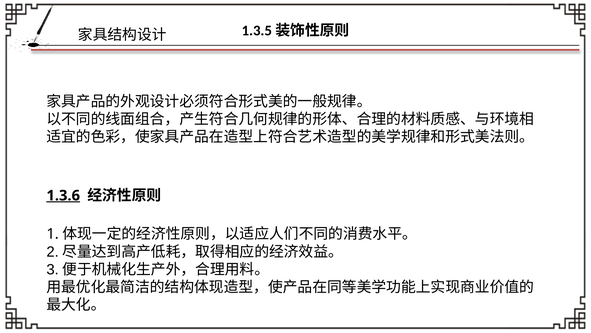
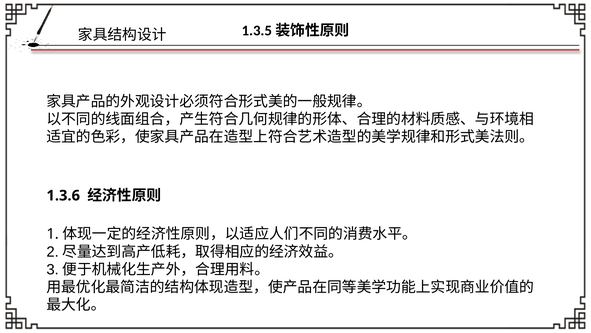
1.3.6 underline: present -> none
